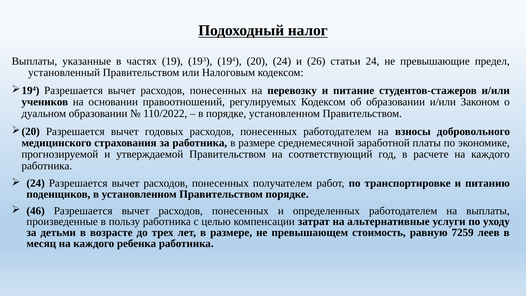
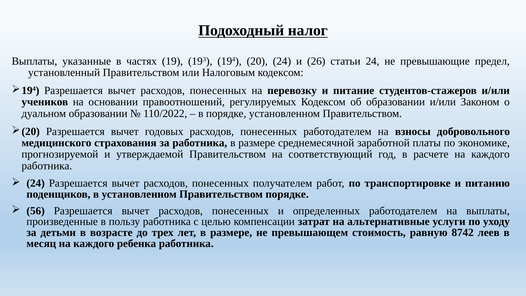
46: 46 -> 56
7259: 7259 -> 8742
